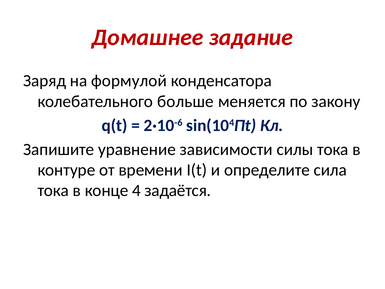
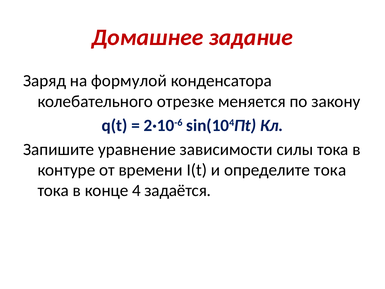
больше: больше -> отрезке
определите сила: сила -> тока
